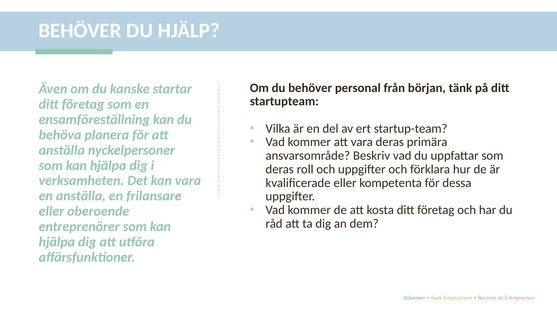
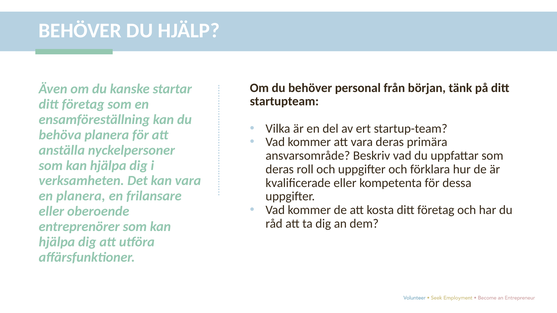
en anställa: anställa -> planera
